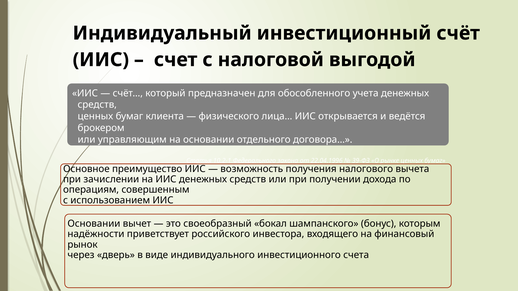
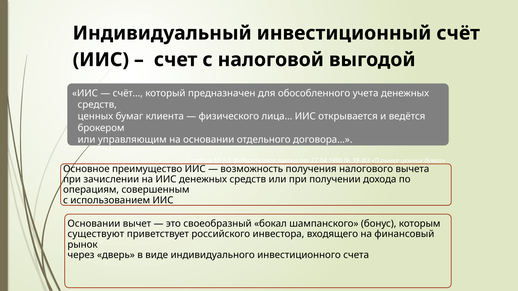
надёжности: надёжности -> существуют
